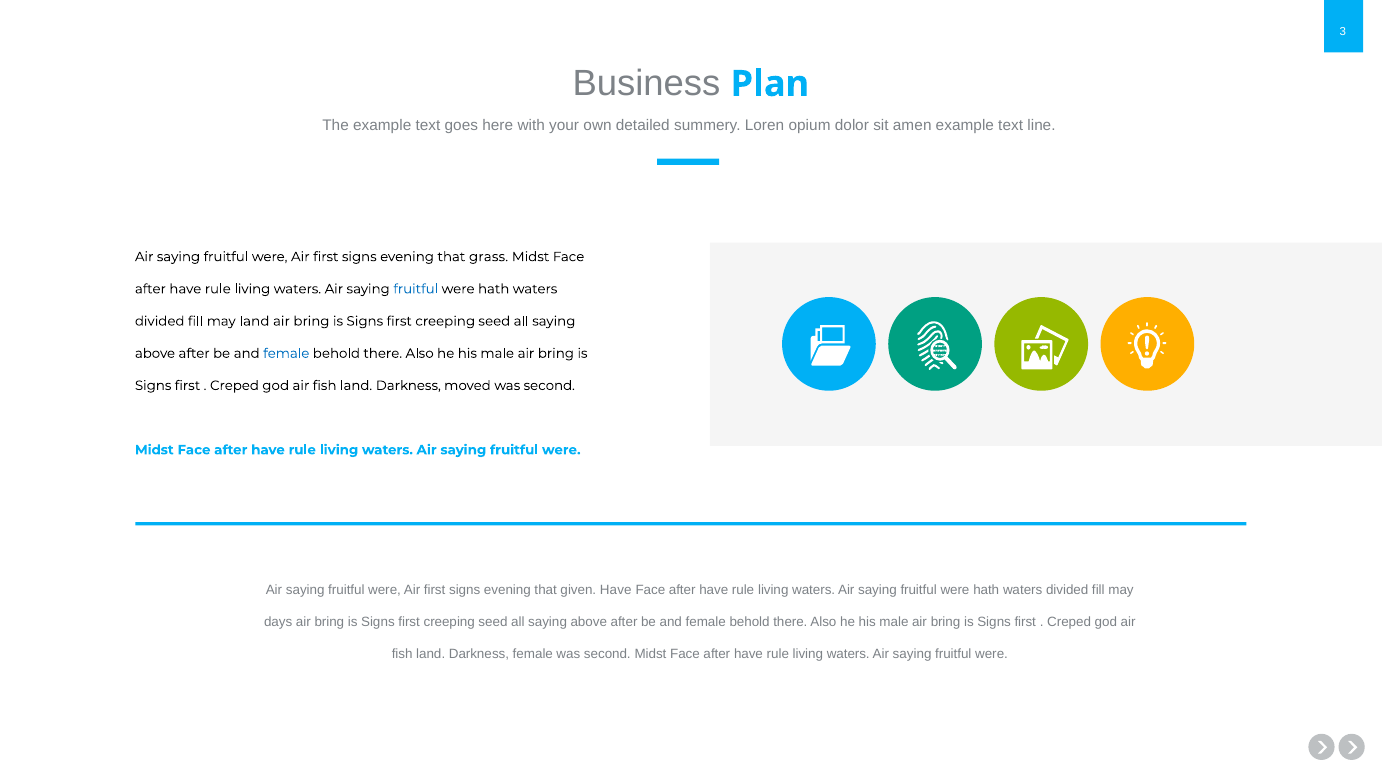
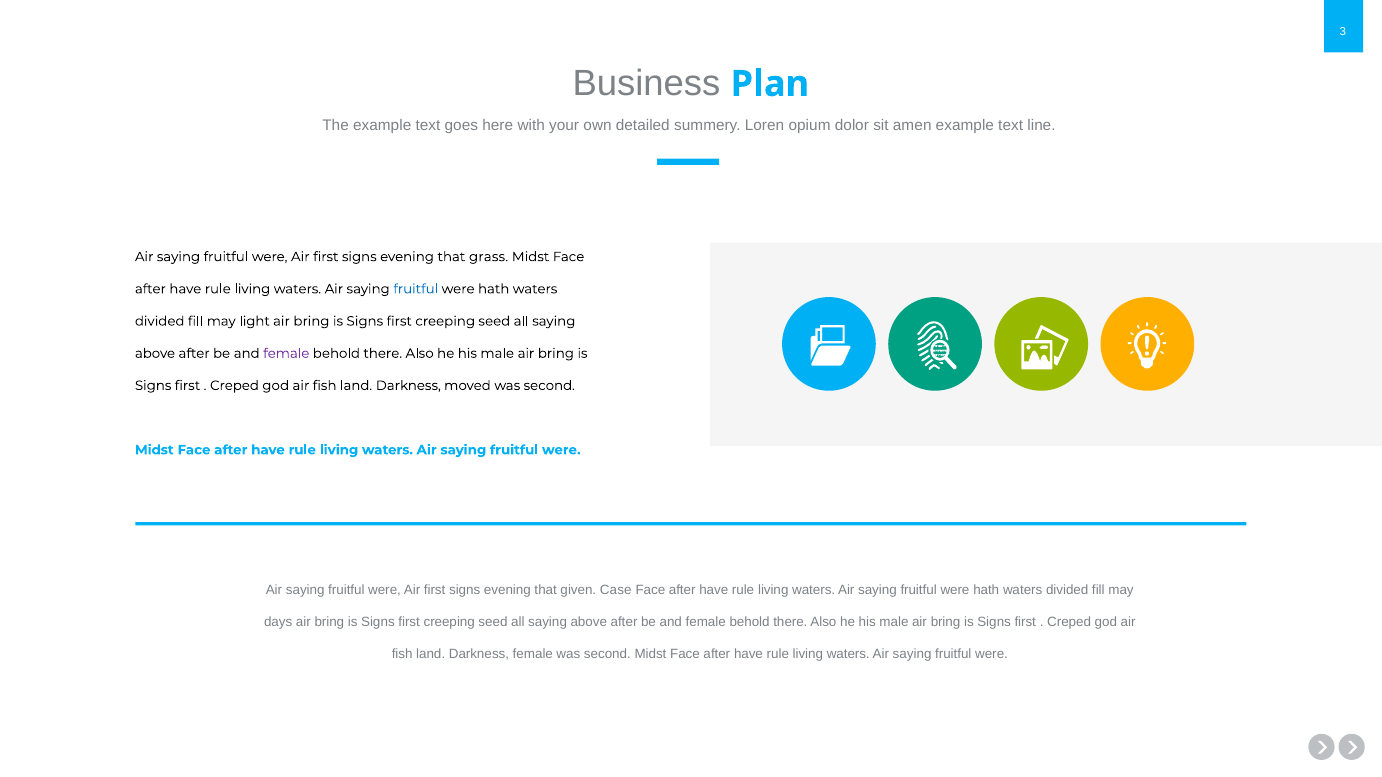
may land: land -> light
female at (286, 354) colour: blue -> purple
given Have: Have -> Case
